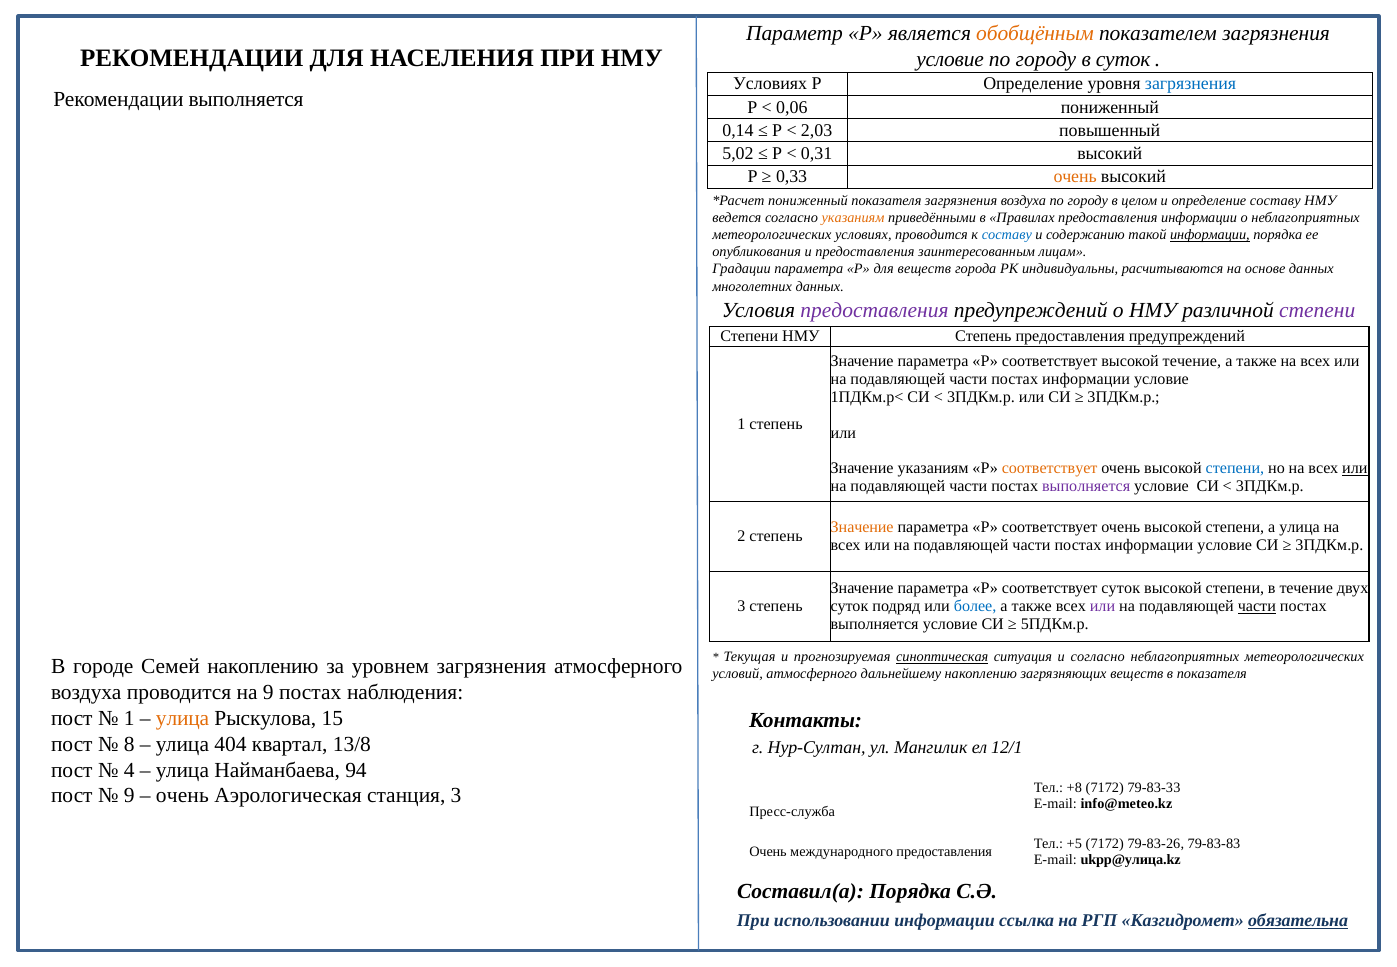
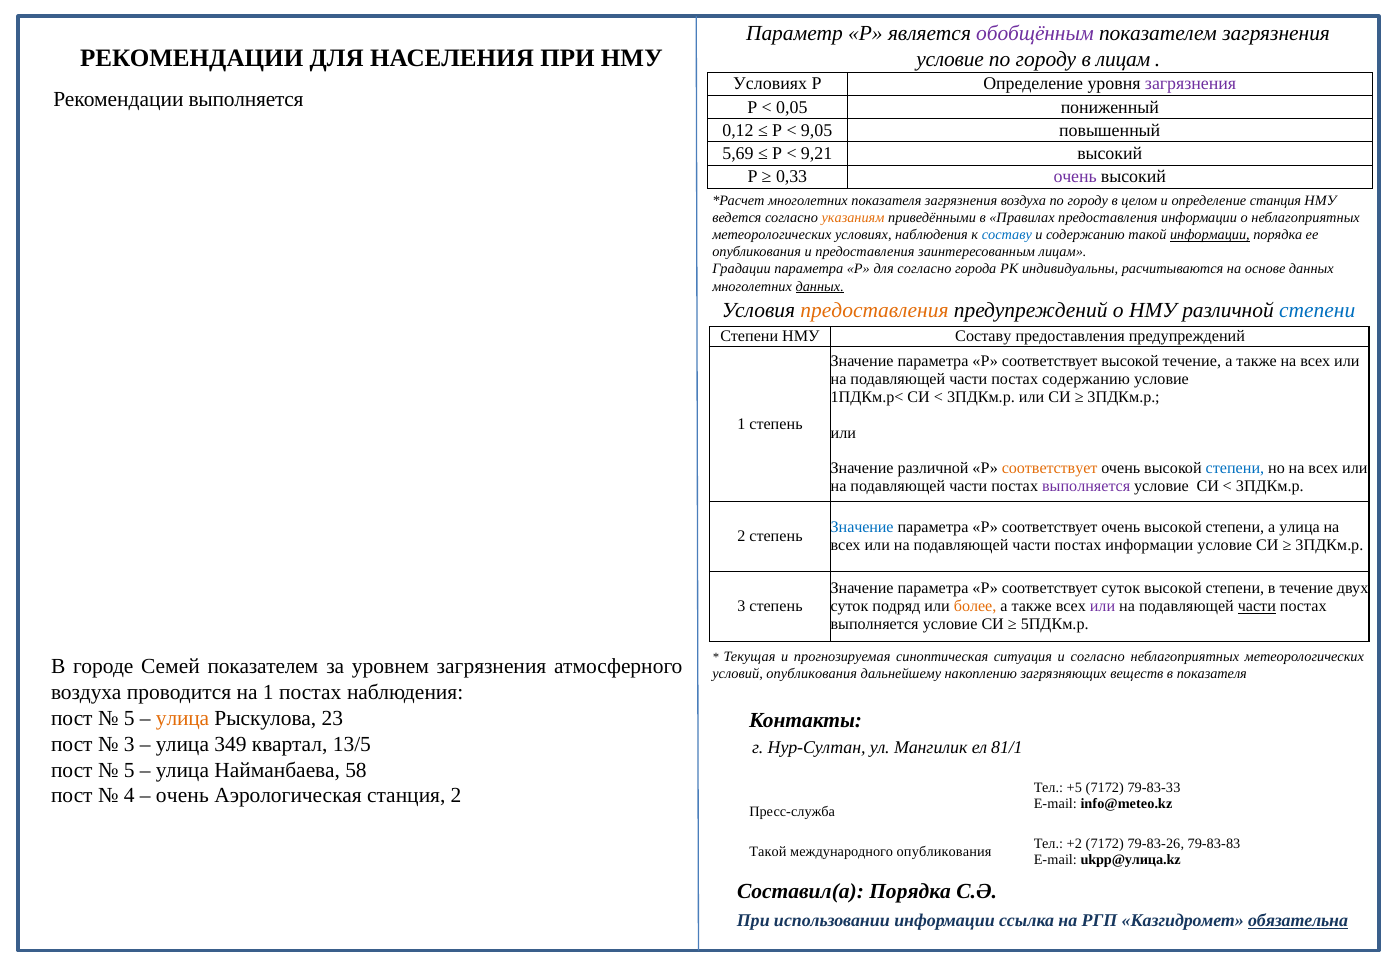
обобщённым colour: orange -> purple
в суток: суток -> лицам
загрязнения at (1191, 84) colour: blue -> purple
0,06: 0,06 -> 0,05
0,14: 0,14 -> 0,12
2,03: 2,03 -> 9,05
5,02: 5,02 -> 5,69
0,31: 0,31 -> 9,21
очень at (1075, 176) colour: orange -> purple
пониженный at (808, 201): пониженный -> многолетних
определение составу: составу -> станция
условиях проводится: проводится -> наблюдения
для веществ: веществ -> согласно
данных at (820, 286) underline: none -> present
предоставления at (874, 311) colour: purple -> orange
степени at (1317, 311) colour: purple -> blue
НМУ Степень: Степень -> Составу
информации at (1086, 379): информации -> содержанию
Значение указаниям: указаниям -> различной
или at (1355, 469) underline: present -> none
Значение at (862, 528) colour: orange -> blue
более colour: blue -> orange
синоптическая underline: present -> none
Семей накоплению: накоплению -> показателем
условий атмосферного: атмосферного -> опубликования
на 9: 9 -> 1
1 at (129, 719): 1 -> 5
15: 15 -> 23
8 at (129, 744): 8 -> 3
404: 404 -> 349
13/8: 13/8 -> 13/5
12/1: 12/1 -> 81/1
4 at (129, 770): 4 -> 5
94: 94 -> 58
+8: +8 -> +5
9 at (129, 796): 9 -> 4
станция 3: 3 -> 2
+5: +5 -> +2
Очень at (768, 852): Очень -> Такой
международного предоставления: предоставления -> опубликования
